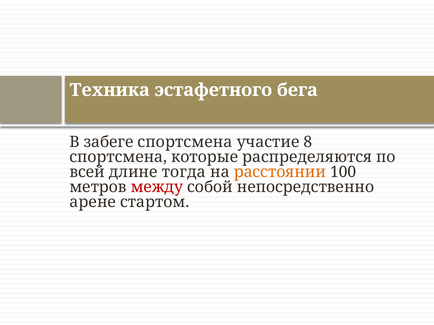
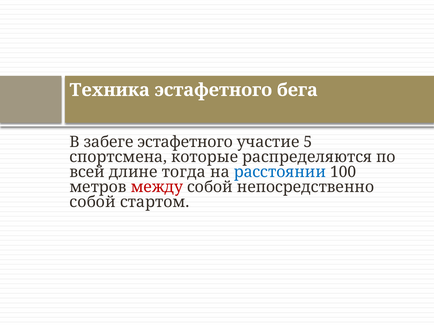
забеге спортсмена: спортсмена -> эстафетного
8: 8 -> 5
расстоянии colour: orange -> blue
арене at (93, 202): арене -> собой
